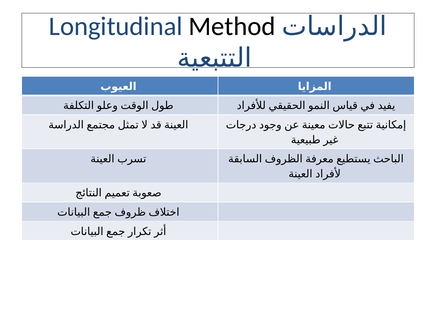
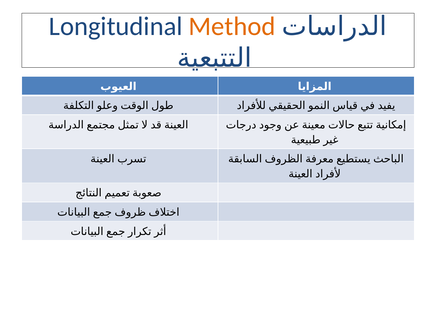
Method colour: black -> orange
